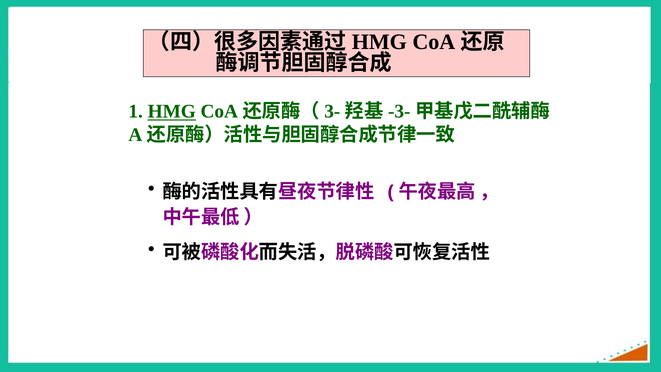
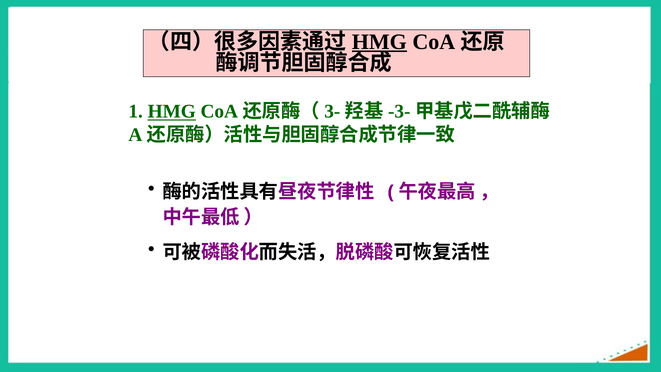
HMG at (379, 42) underline: none -> present
